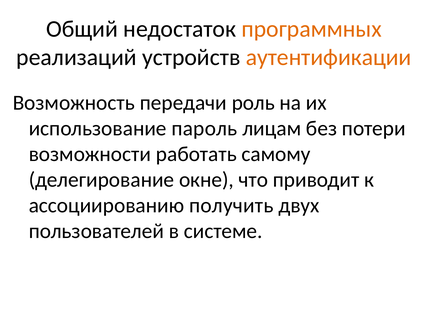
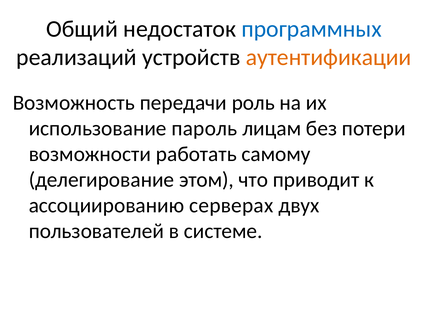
программных colour: orange -> blue
окне: окне -> этом
получить: получить -> серверах
